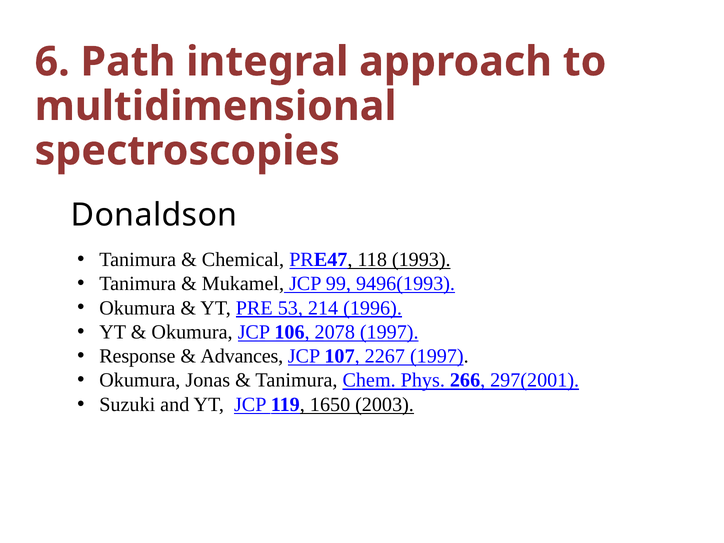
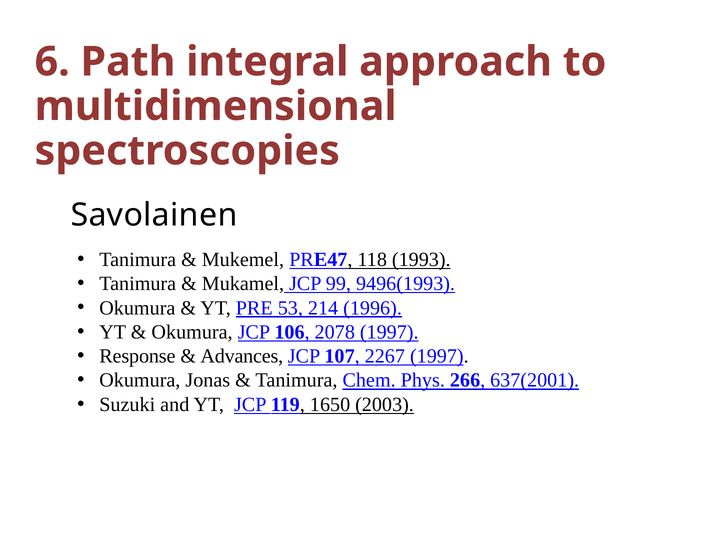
Donaldson: Donaldson -> Savolainen
Chemical: Chemical -> Mukemel
297(2001: 297(2001 -> 637(2001
